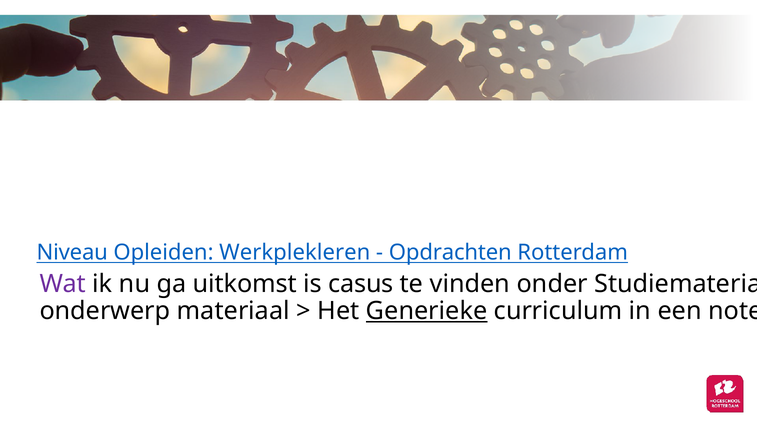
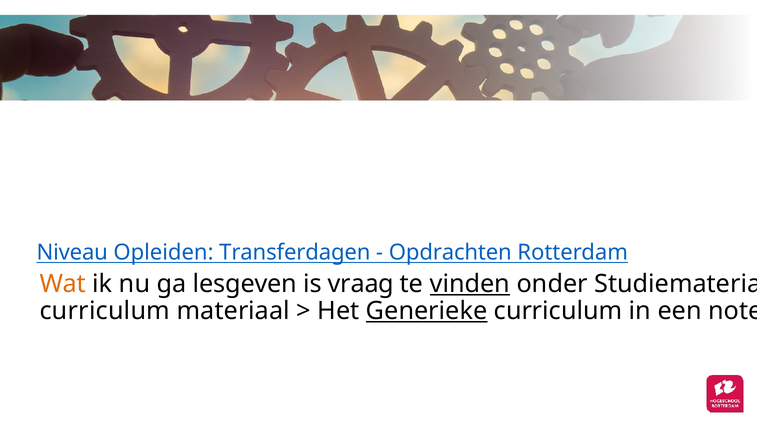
Werkplekleren: Werkplekleren -> Transferdagen
Wat colour: purple -> orange
uitkomst: uitkomst -> lesgeven
casus: casus -> vraag
vinden underline: none -> present
onderwerp at (105, 311): onderwerp -> curriculum
